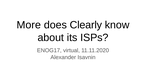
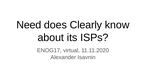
More: More -> Need
